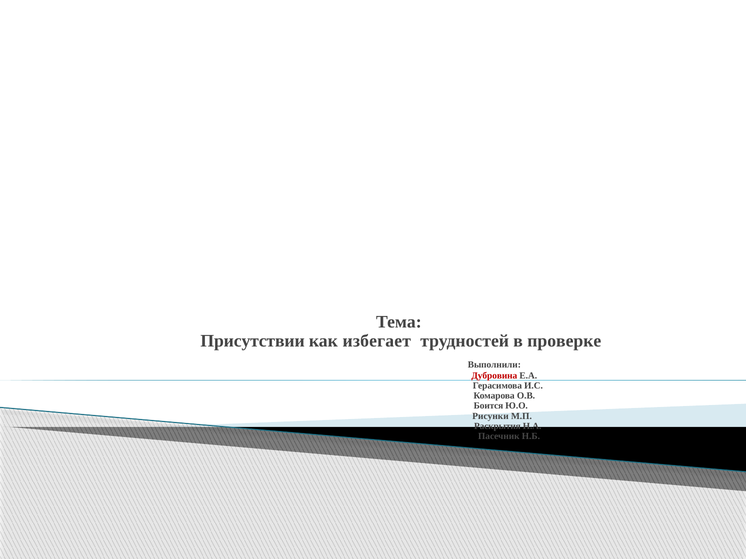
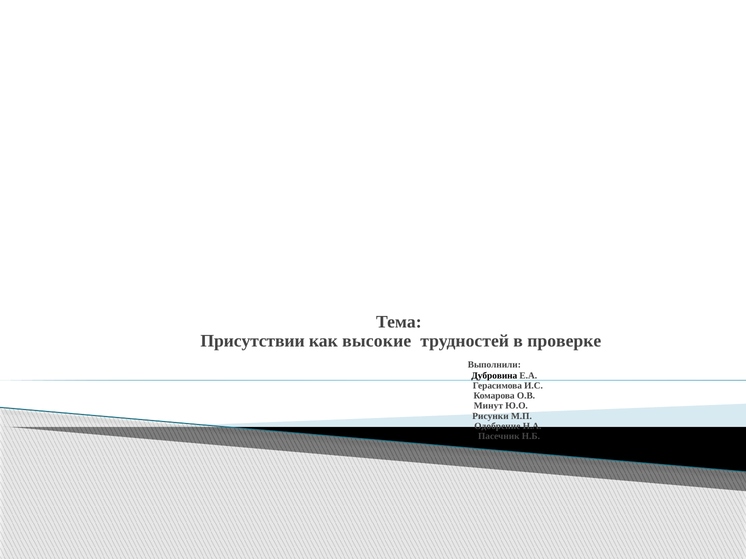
избегает: избегает -> высокие
Дубровина colour: red -> black
Боится: Боится -> Минут
Раскрытия: Раскрытия -> Одобрение
